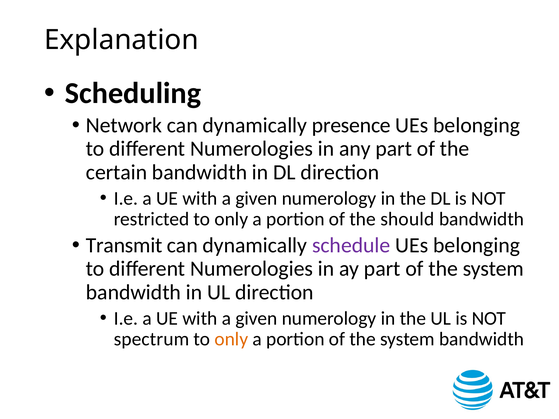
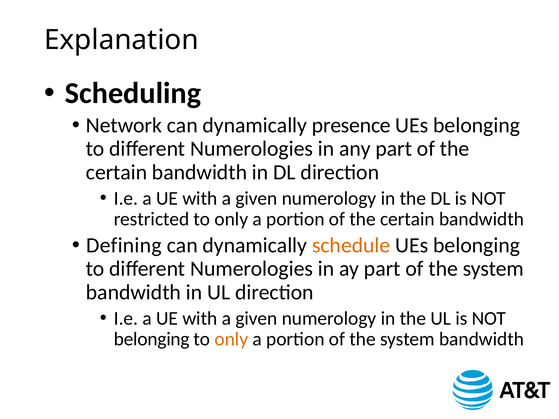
portion of the should: should -> certain
Transmit: Transmit -> Defining
schedule colour: purple -> orange
spectrum at (152, 339): spectrum -> belonging
